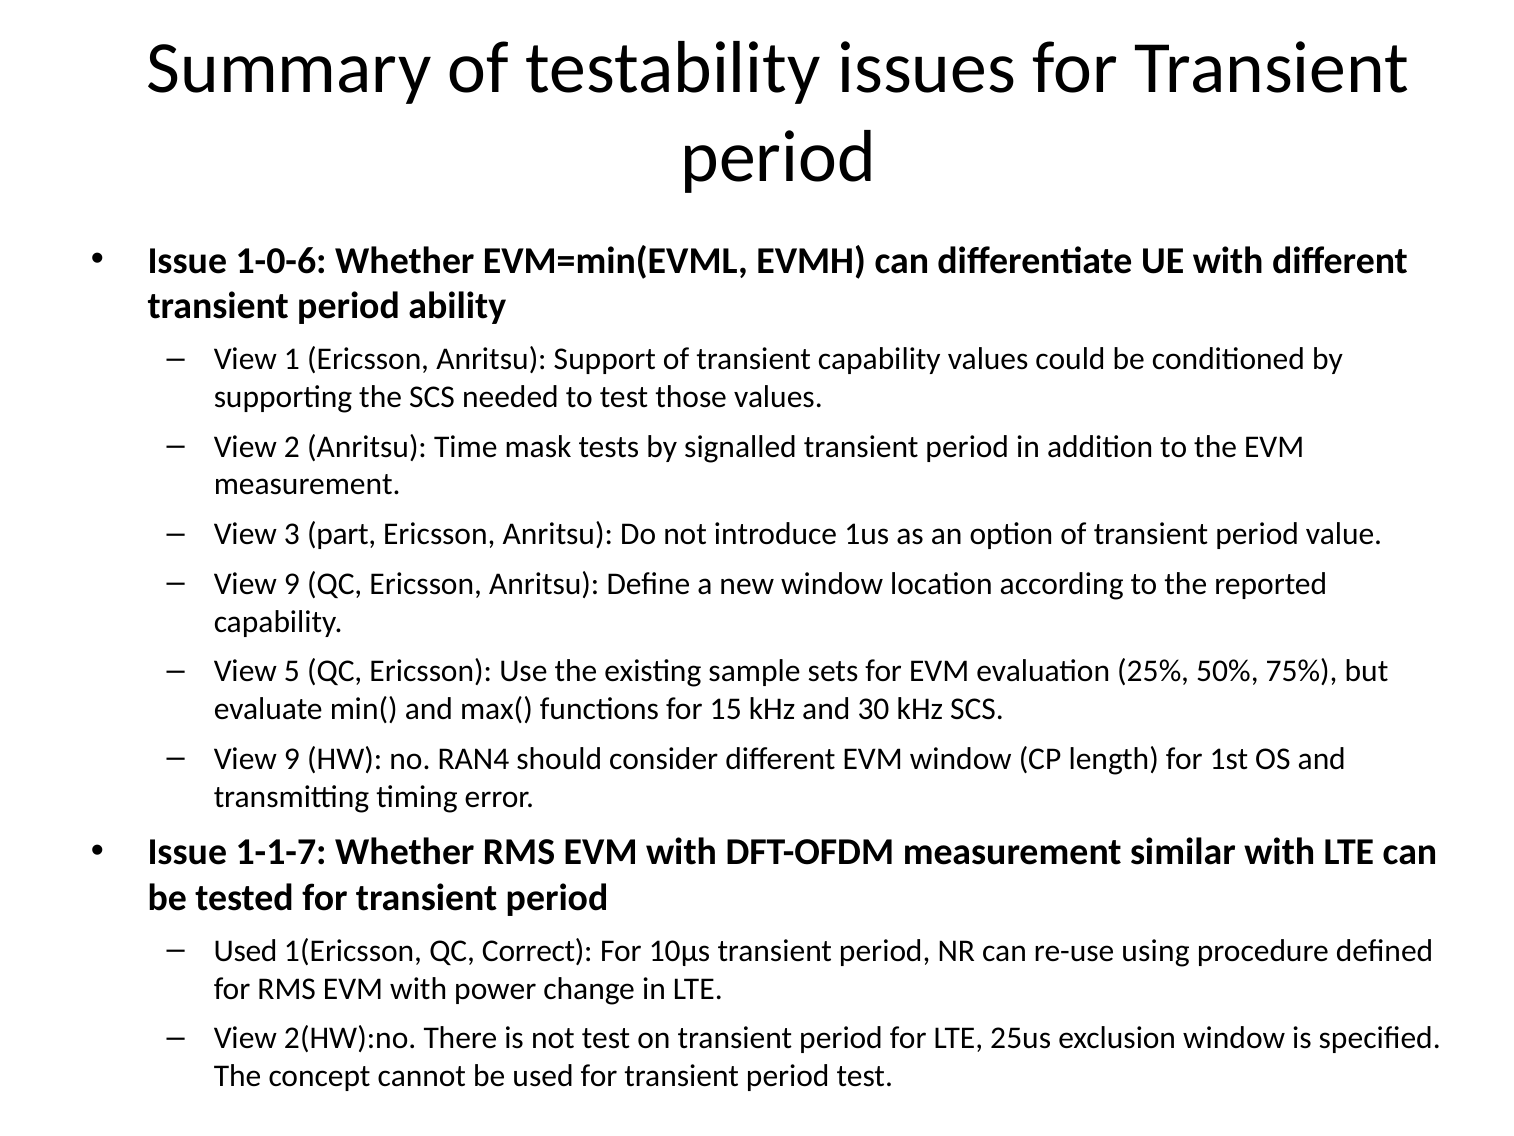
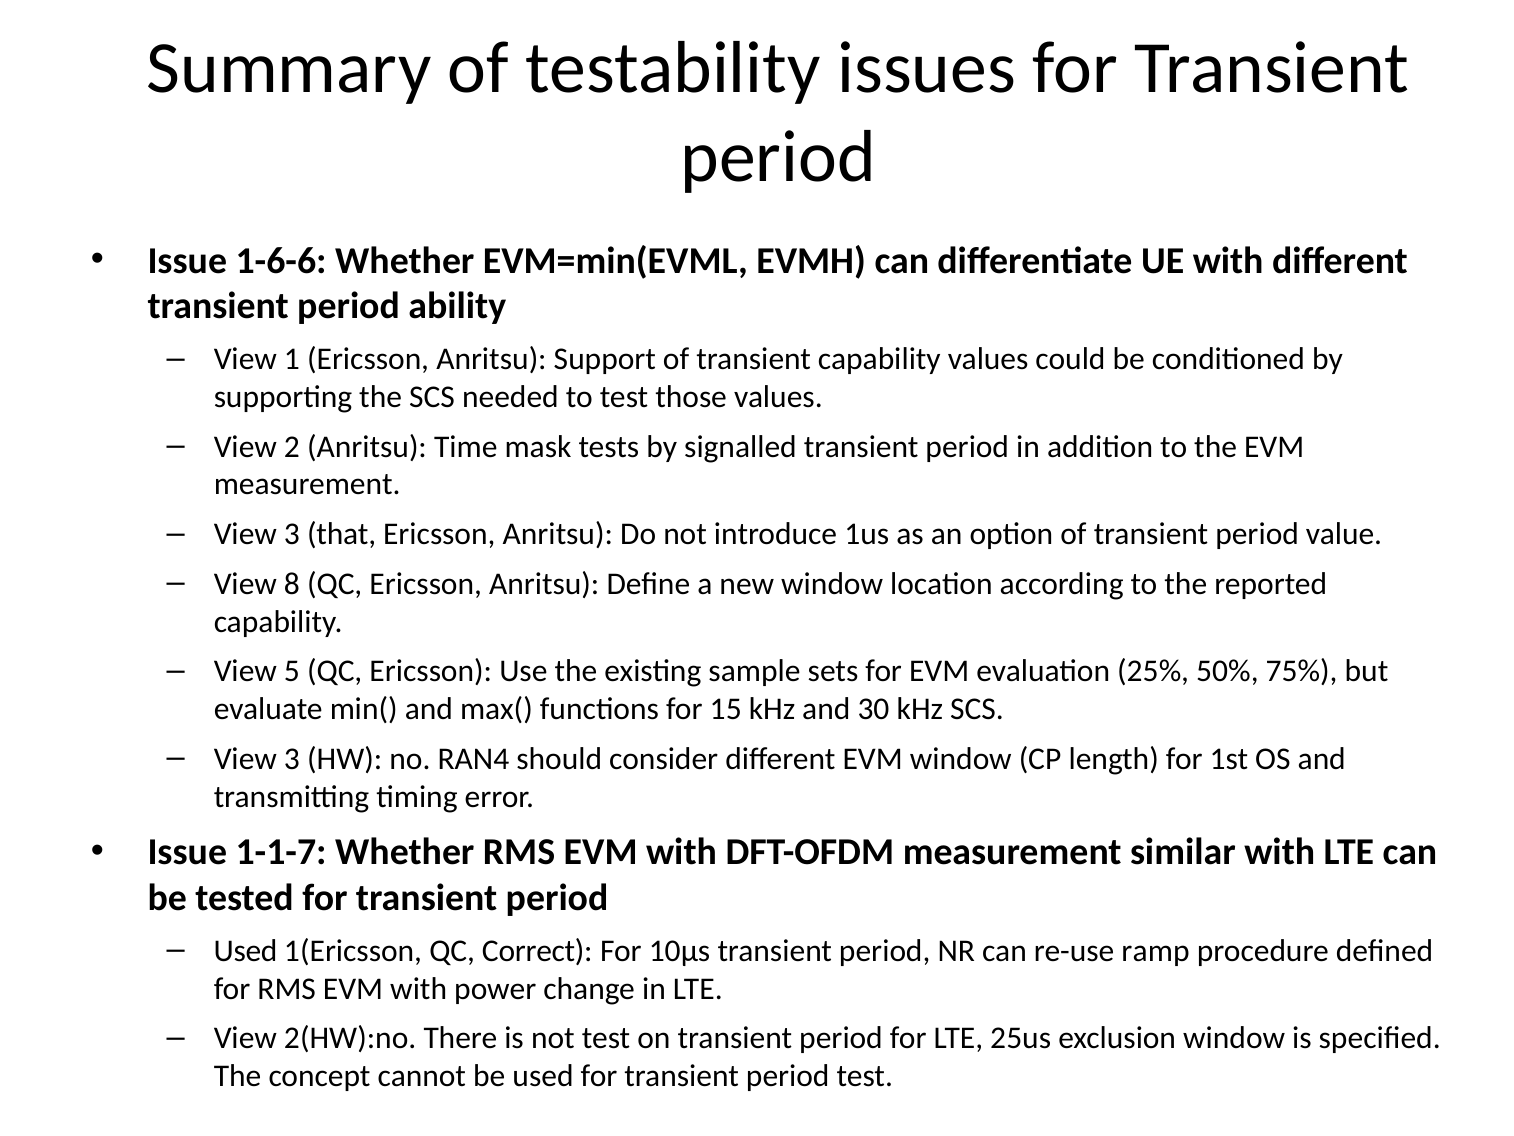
1-0-6: 1-0-6 -> 1-6-6
part: part -> that
9 at (292, 584): 9 -> 8
9 at (292, 759): 9 -> 3
using: using -> ramp
